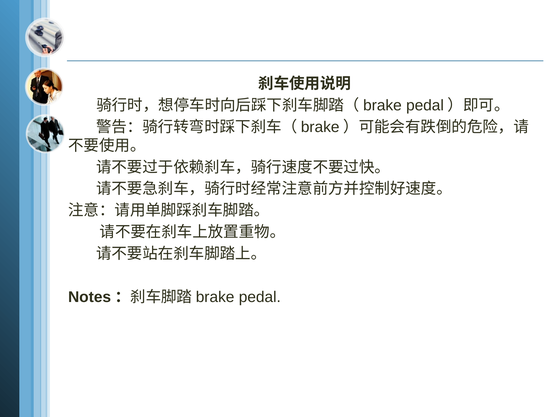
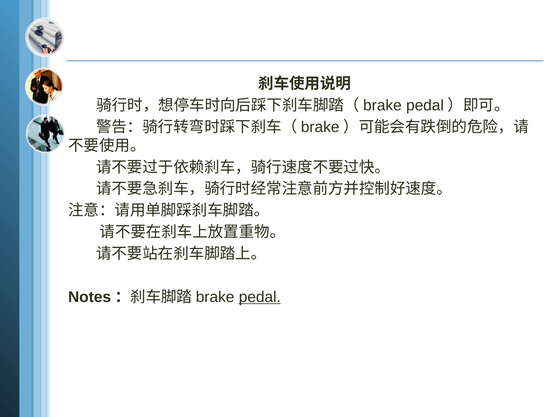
pedal underline: none -> present
